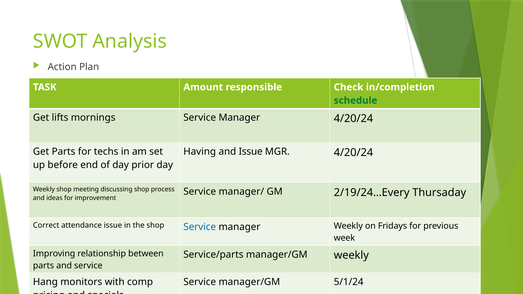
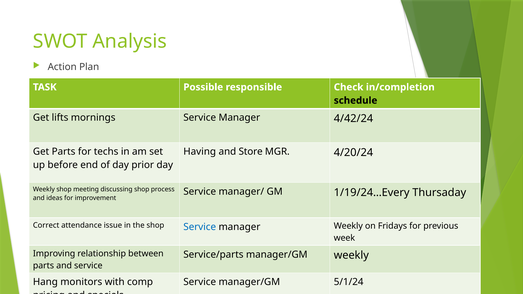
Amount: Amount -> Possible
schedule colour: green -> black
Manager 4/20/24: 4/20/24 -> 4/42/24
and Issue: Issue -> Store
2/19/24…Every: 2/19/24…Every -> 1/19/24…Every
